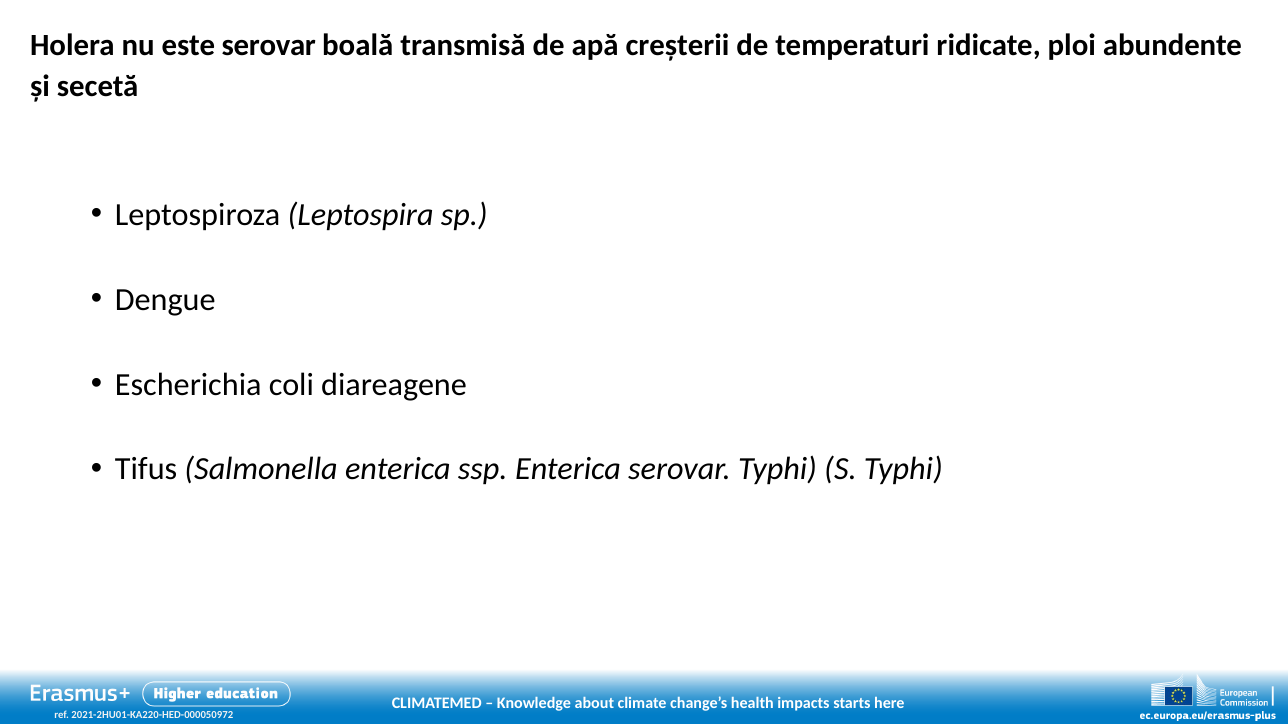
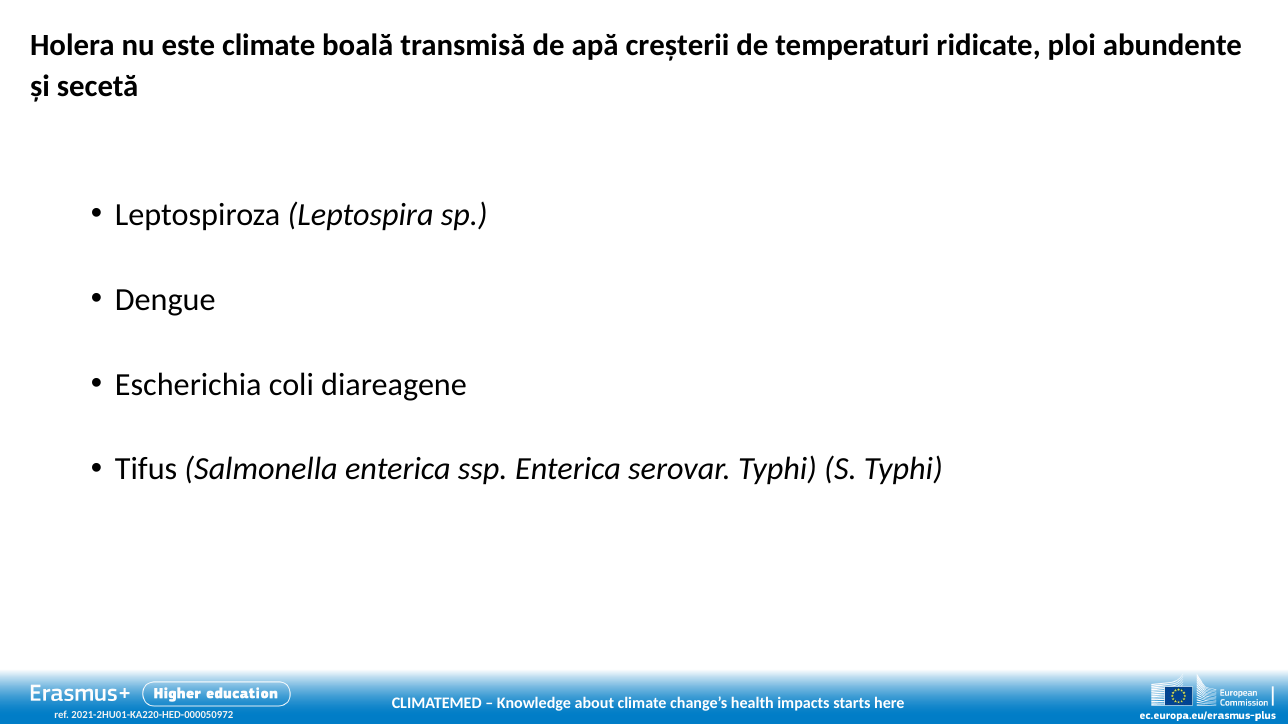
este serovar: serovar -> climate
